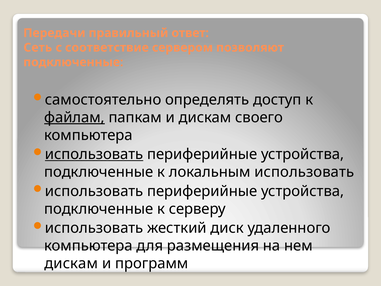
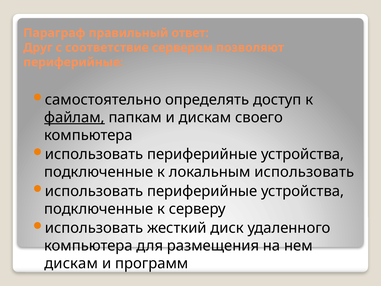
Передачи: Передачи -> Параграф
Сеть: Сеть -> Друг
подключенные at (73, 62): подключенные -> периферийные
использовать at (94, 154) underline: present -> none
